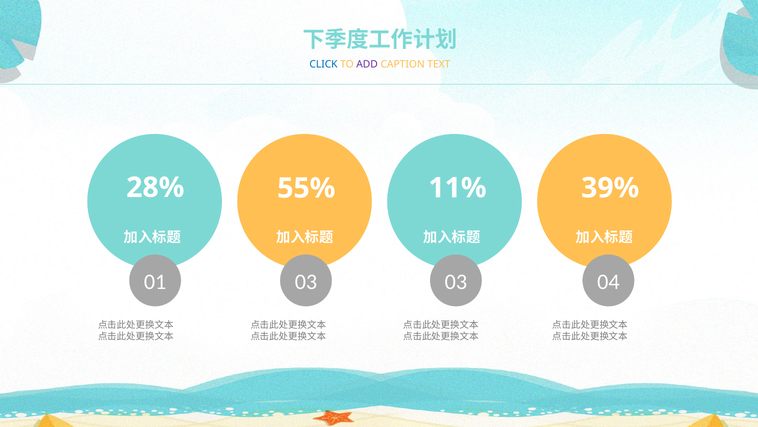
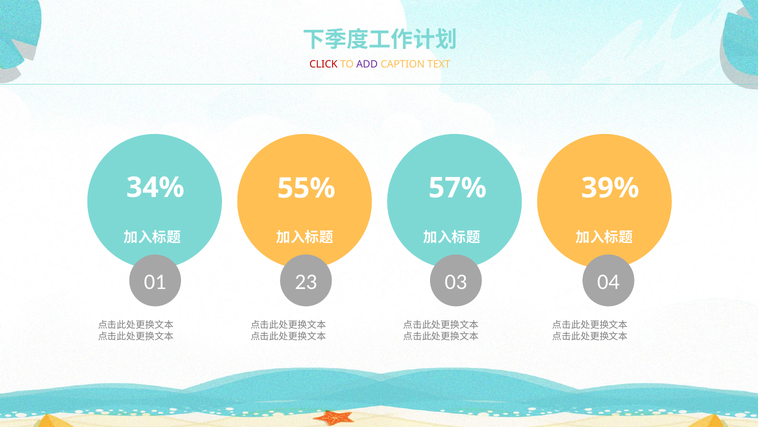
CLICK colour: blue -> red
28%: 28% -> 34%
11%: 11% -> 57%
01 03: 03 -> 23
